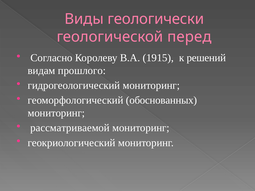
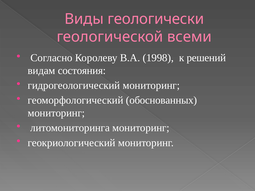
перед: перед -> всеми
1915: 1915 -> 1998
прошлого: прошлого -> состояния
рассматриваемой: рассматриваемой -> литомониторинга
